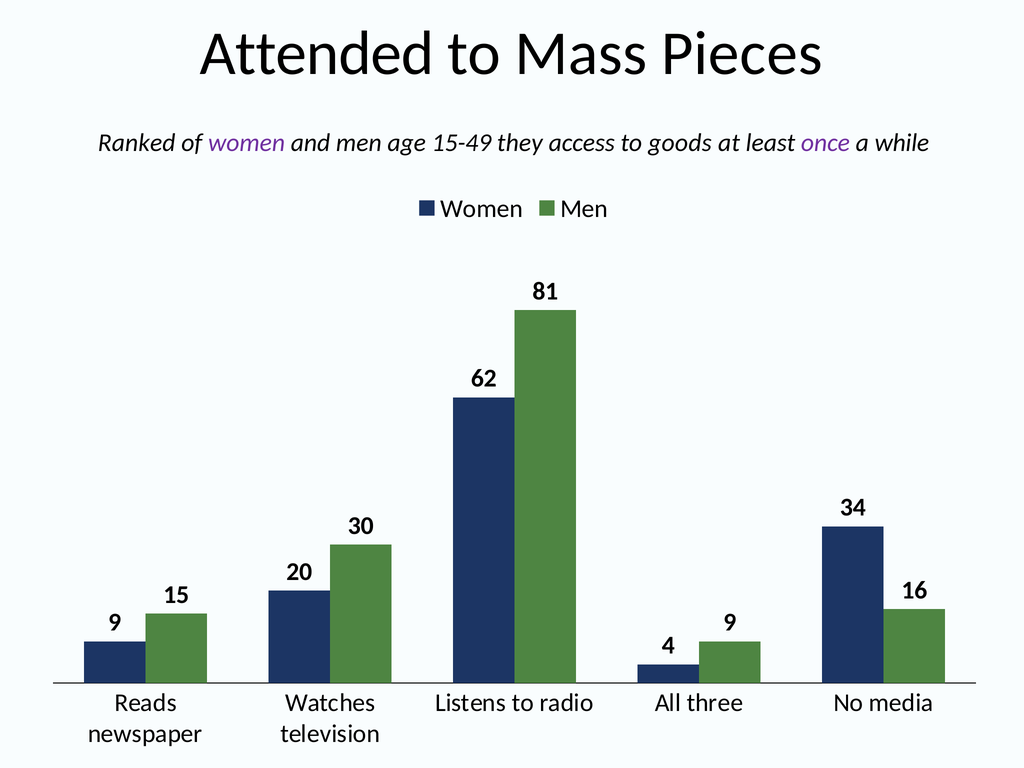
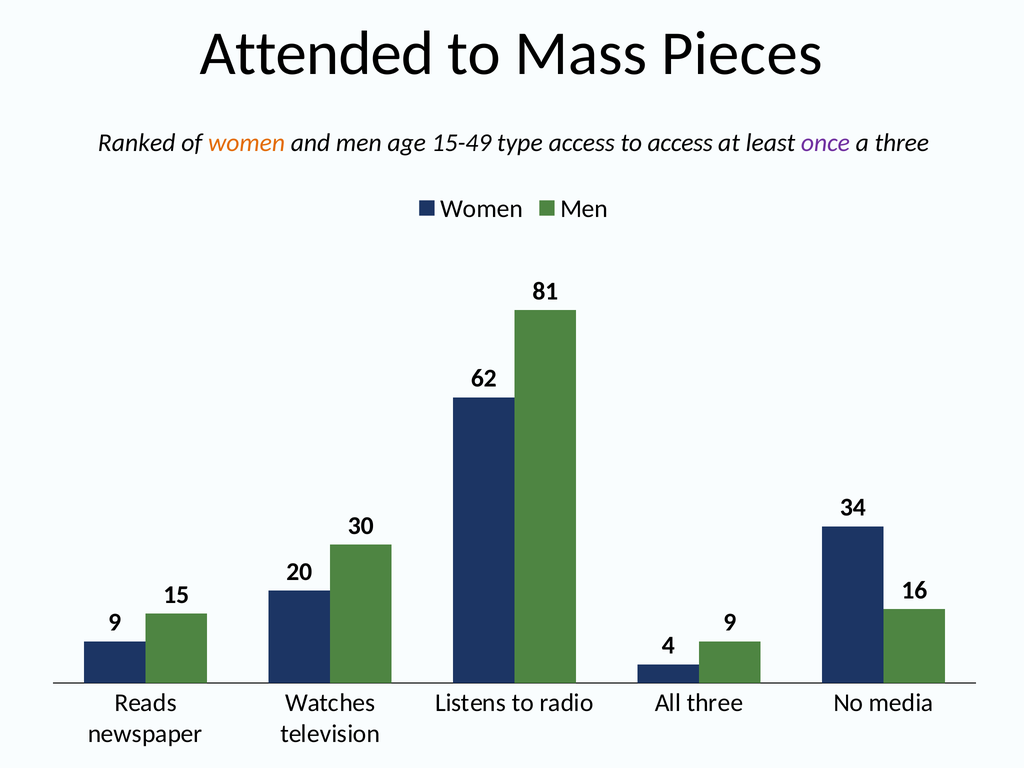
women at (247, 143) colour: purple -> orange
they: they -> type
to goods: goods -> access
a while: while -> three
